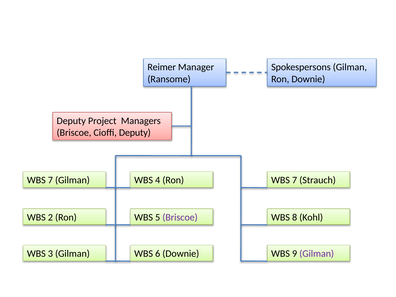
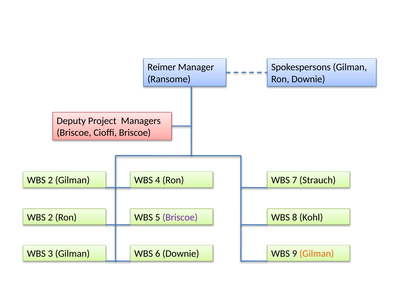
Cioffi Deputy: Deputy -> Briscoe
7 at (50, 180): 7 -> 2
Gilman at (317, 254) colour: purple -> orange
